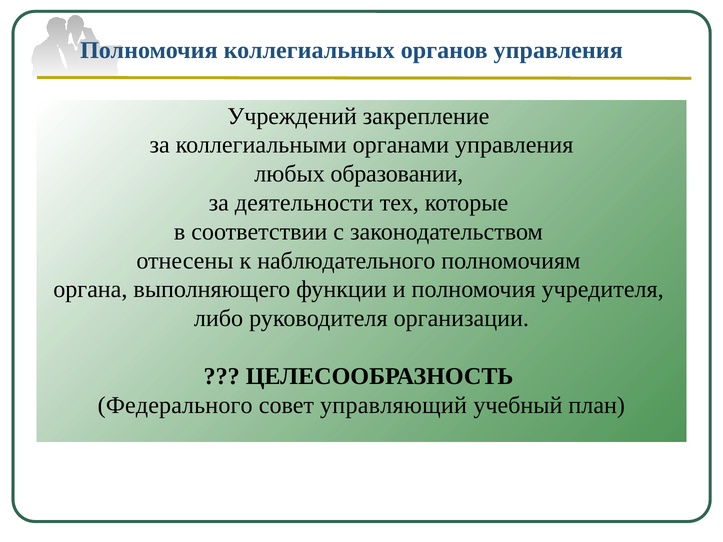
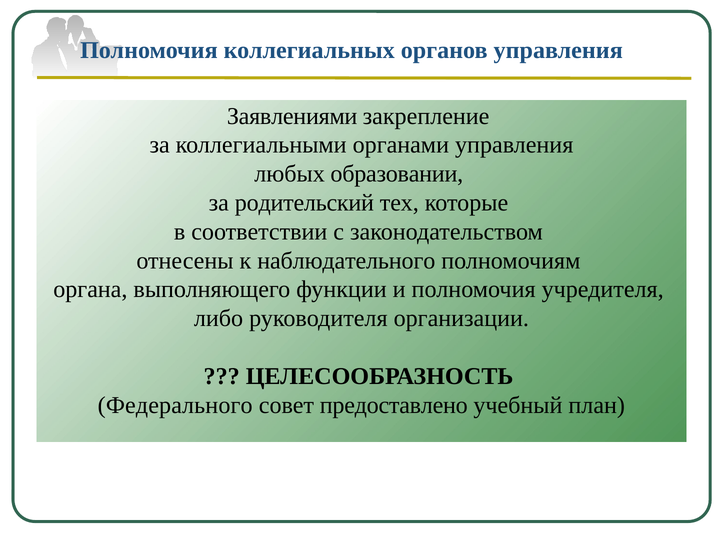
Учреждений: Учреждений -> Заявлениями
деятельности: деятельности -> родительский
управляющий: управляющий -> предоставлено
